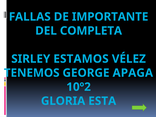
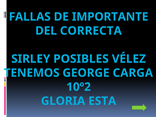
COMPLETA: COMPLETA -> CORRECTA
ESTAMOS: ESTAMOS -> POSIBLES
APAGA: APAGA -> CARGA
